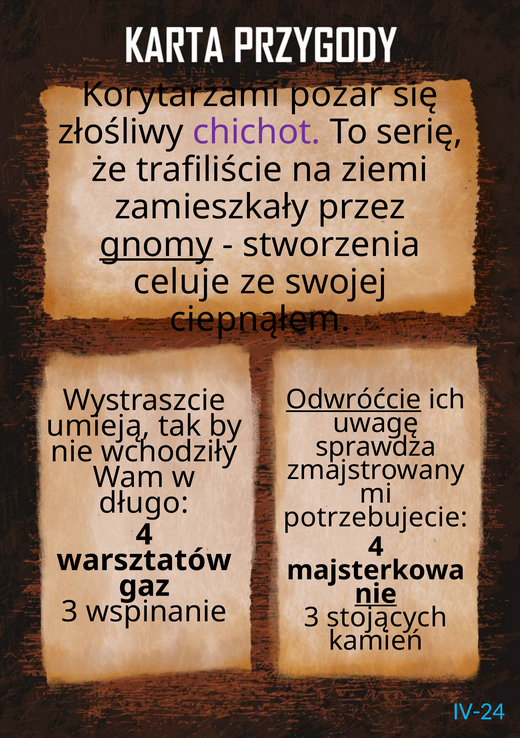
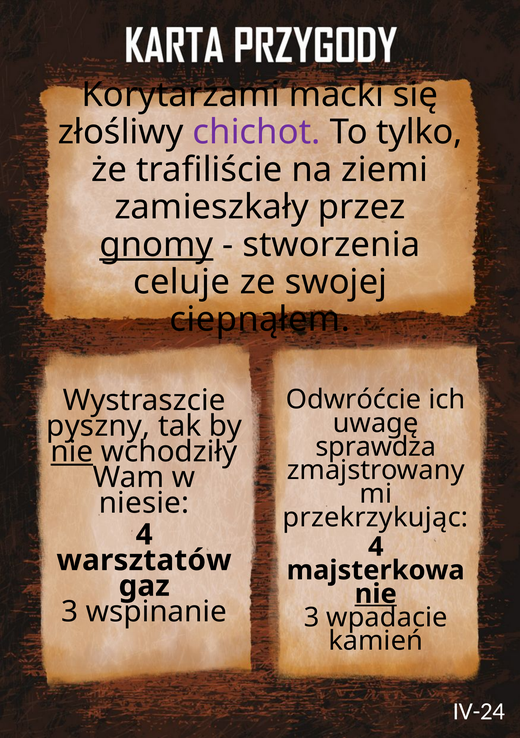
pożar: pożar -> macki
serię: serię -> tylko
Odwróćcie underline: present -> none
umieją: umieją -> pyszny
nie at (72, 452) underline: none -> present
długo: długo -> niesie
potrzebujecie: potrzebujecie -> przekrzykując
stojących: stojących -> wpadacie
IV-24 colour: light blue -> white
